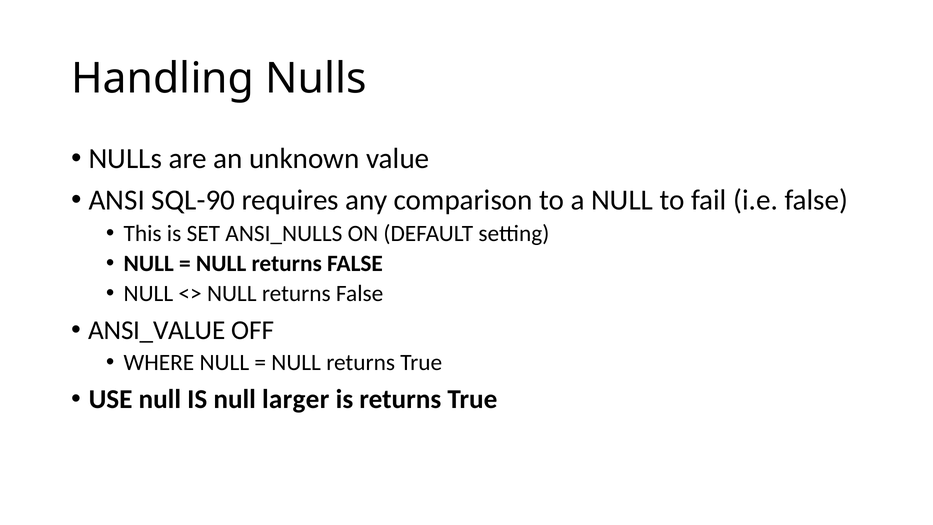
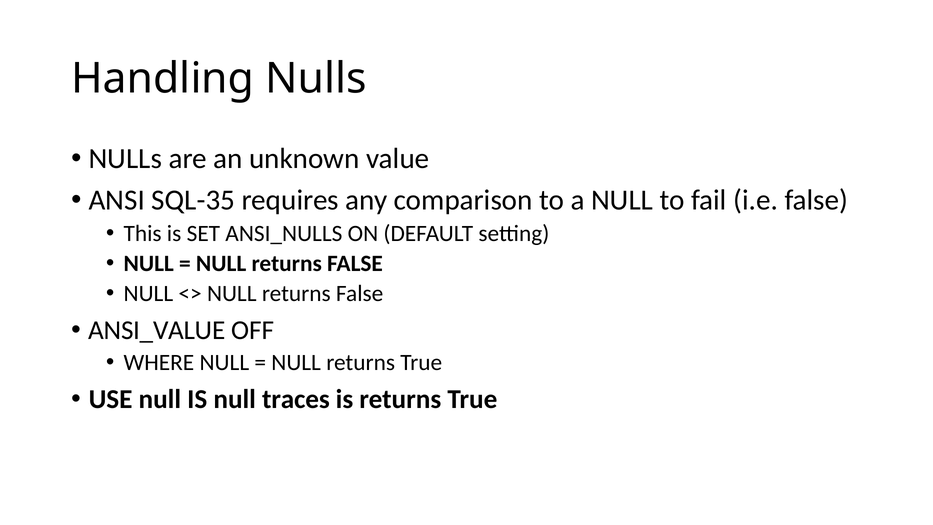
SQL-90: SQL-90 -> SQL-35
larger: larger -> traces
